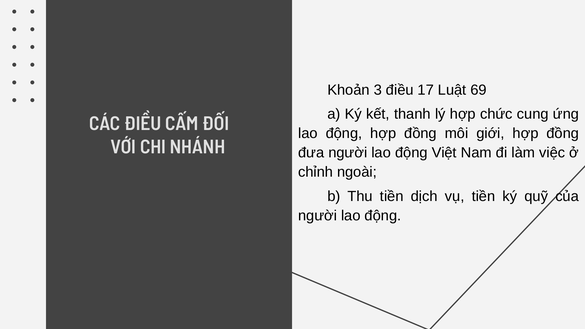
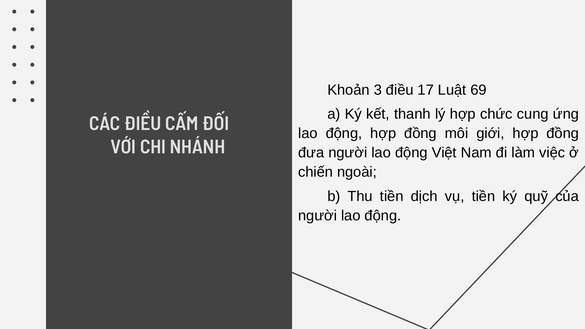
chỉnh: chỉnh -> chiến
